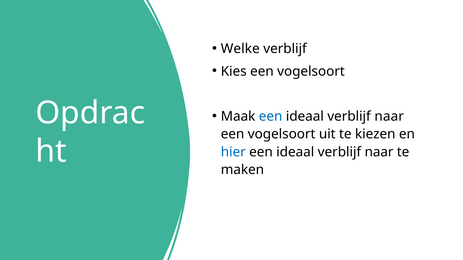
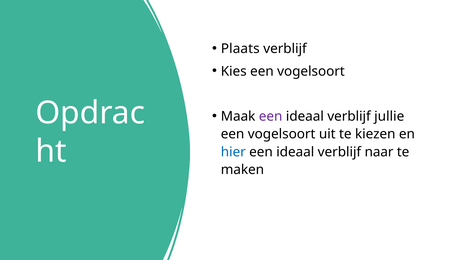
Welke: Welke -> Plaats
een at (271, 117) colour: blue -> purple
naar at (389, 117): naar -> jullie
